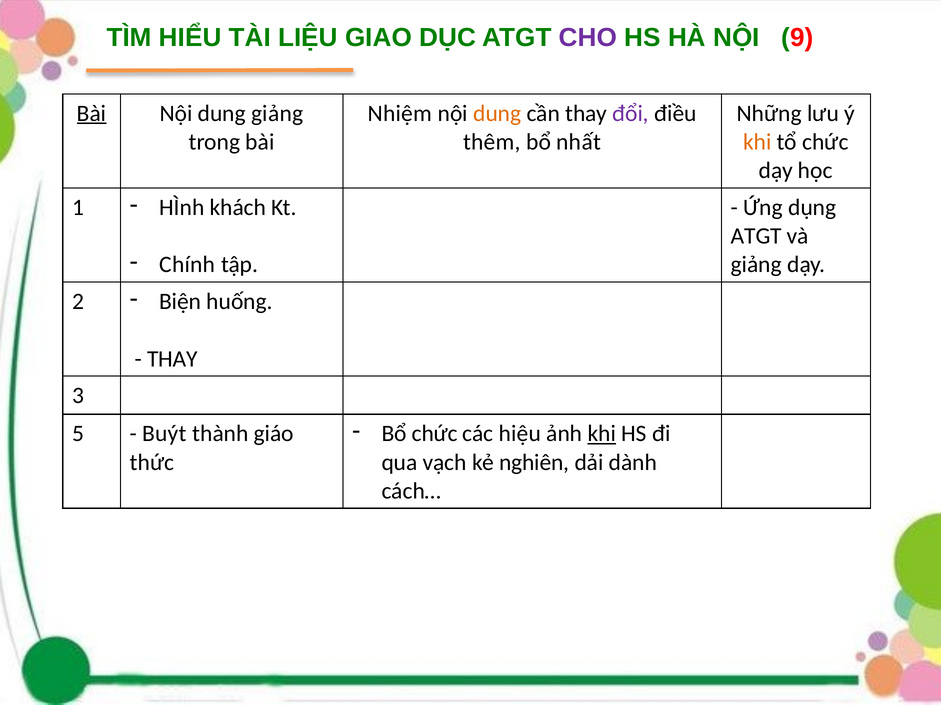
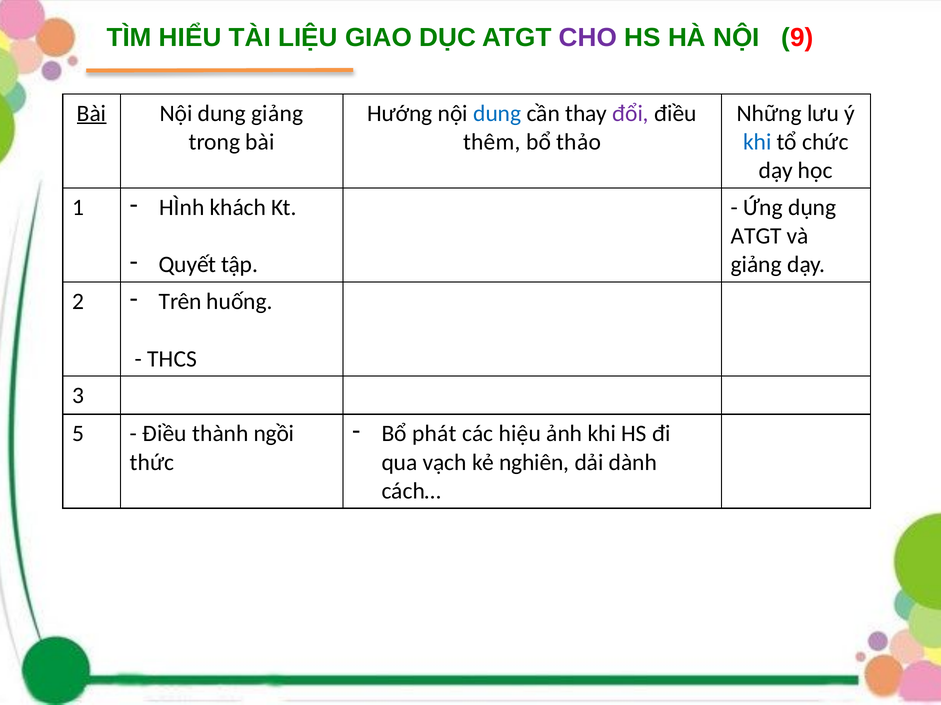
Nhiệm: Nhiệm -> Hướng
dung at (497, 113) colour: orange -> blue
nhất: nhất -> thảo
khi at (757, 142) colour: orange -> blue
Chính: Chính -> Quyết
Biện: Biện -> Trên
THAY at (172, 359): THAY -> THCS
Bổ chức: chức -> phát
khi at (602, 434) underline: present -> none
Buýt at (164, 434): Buýt -> Điều
giáo: giáo -> ngồi
